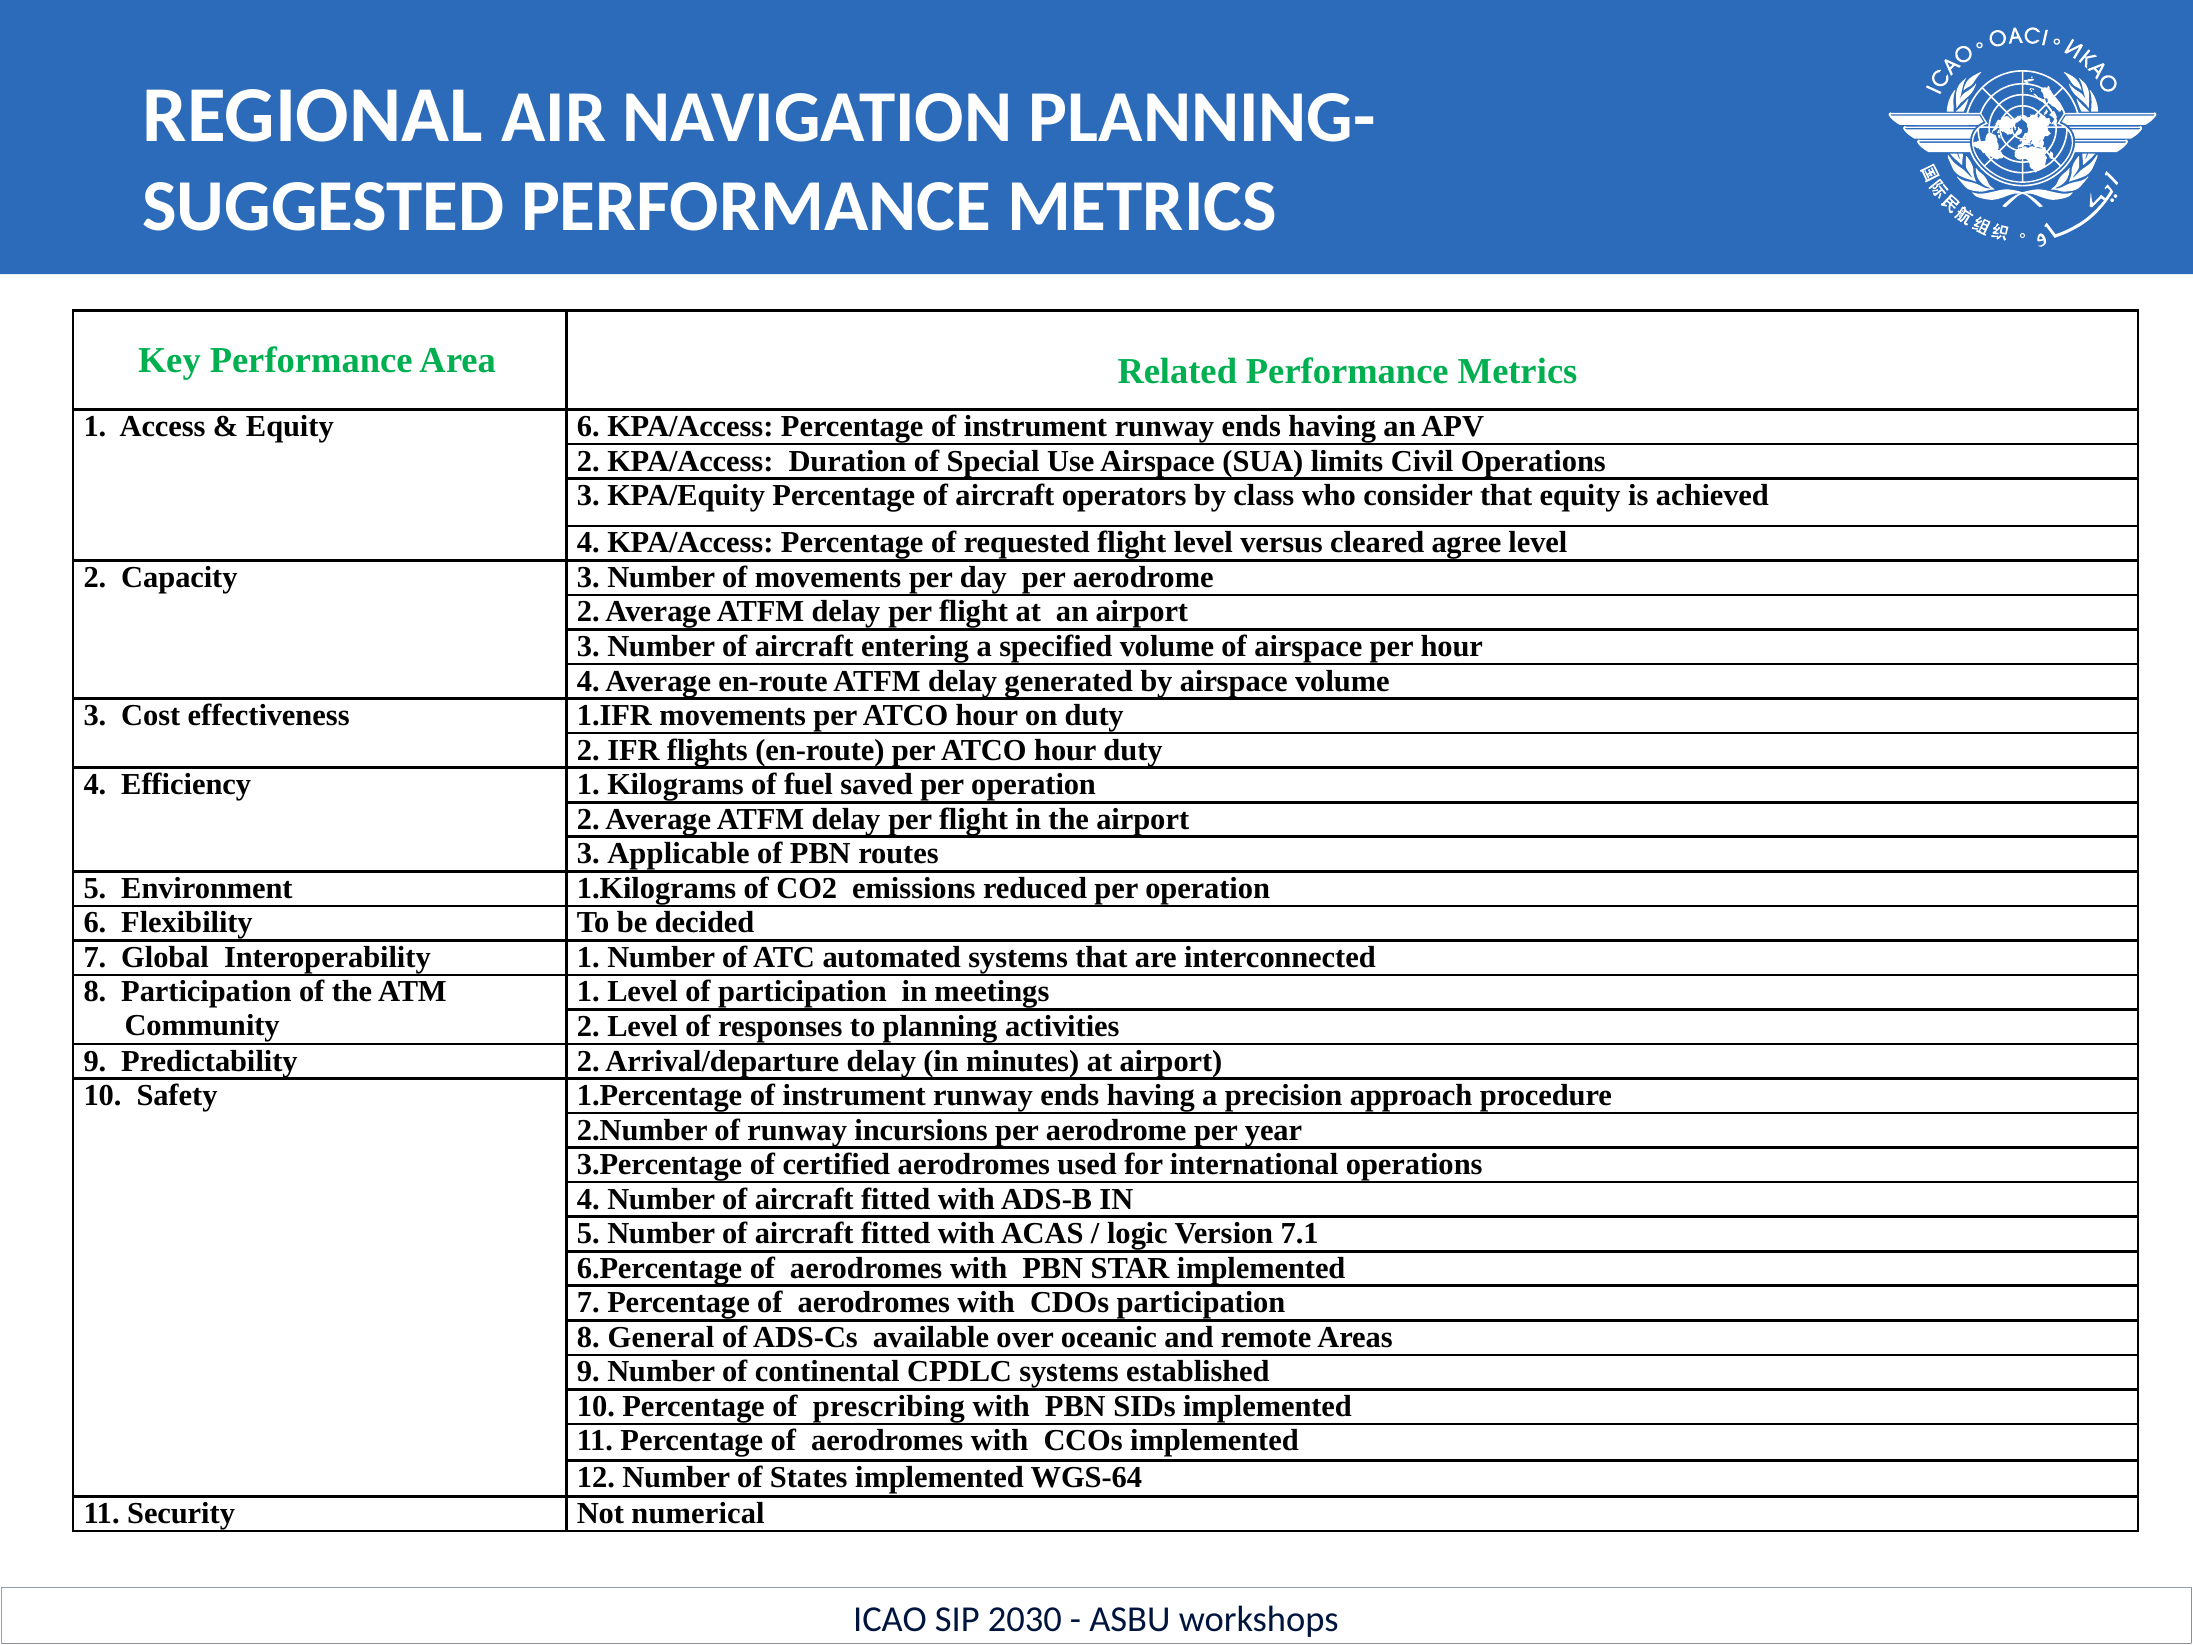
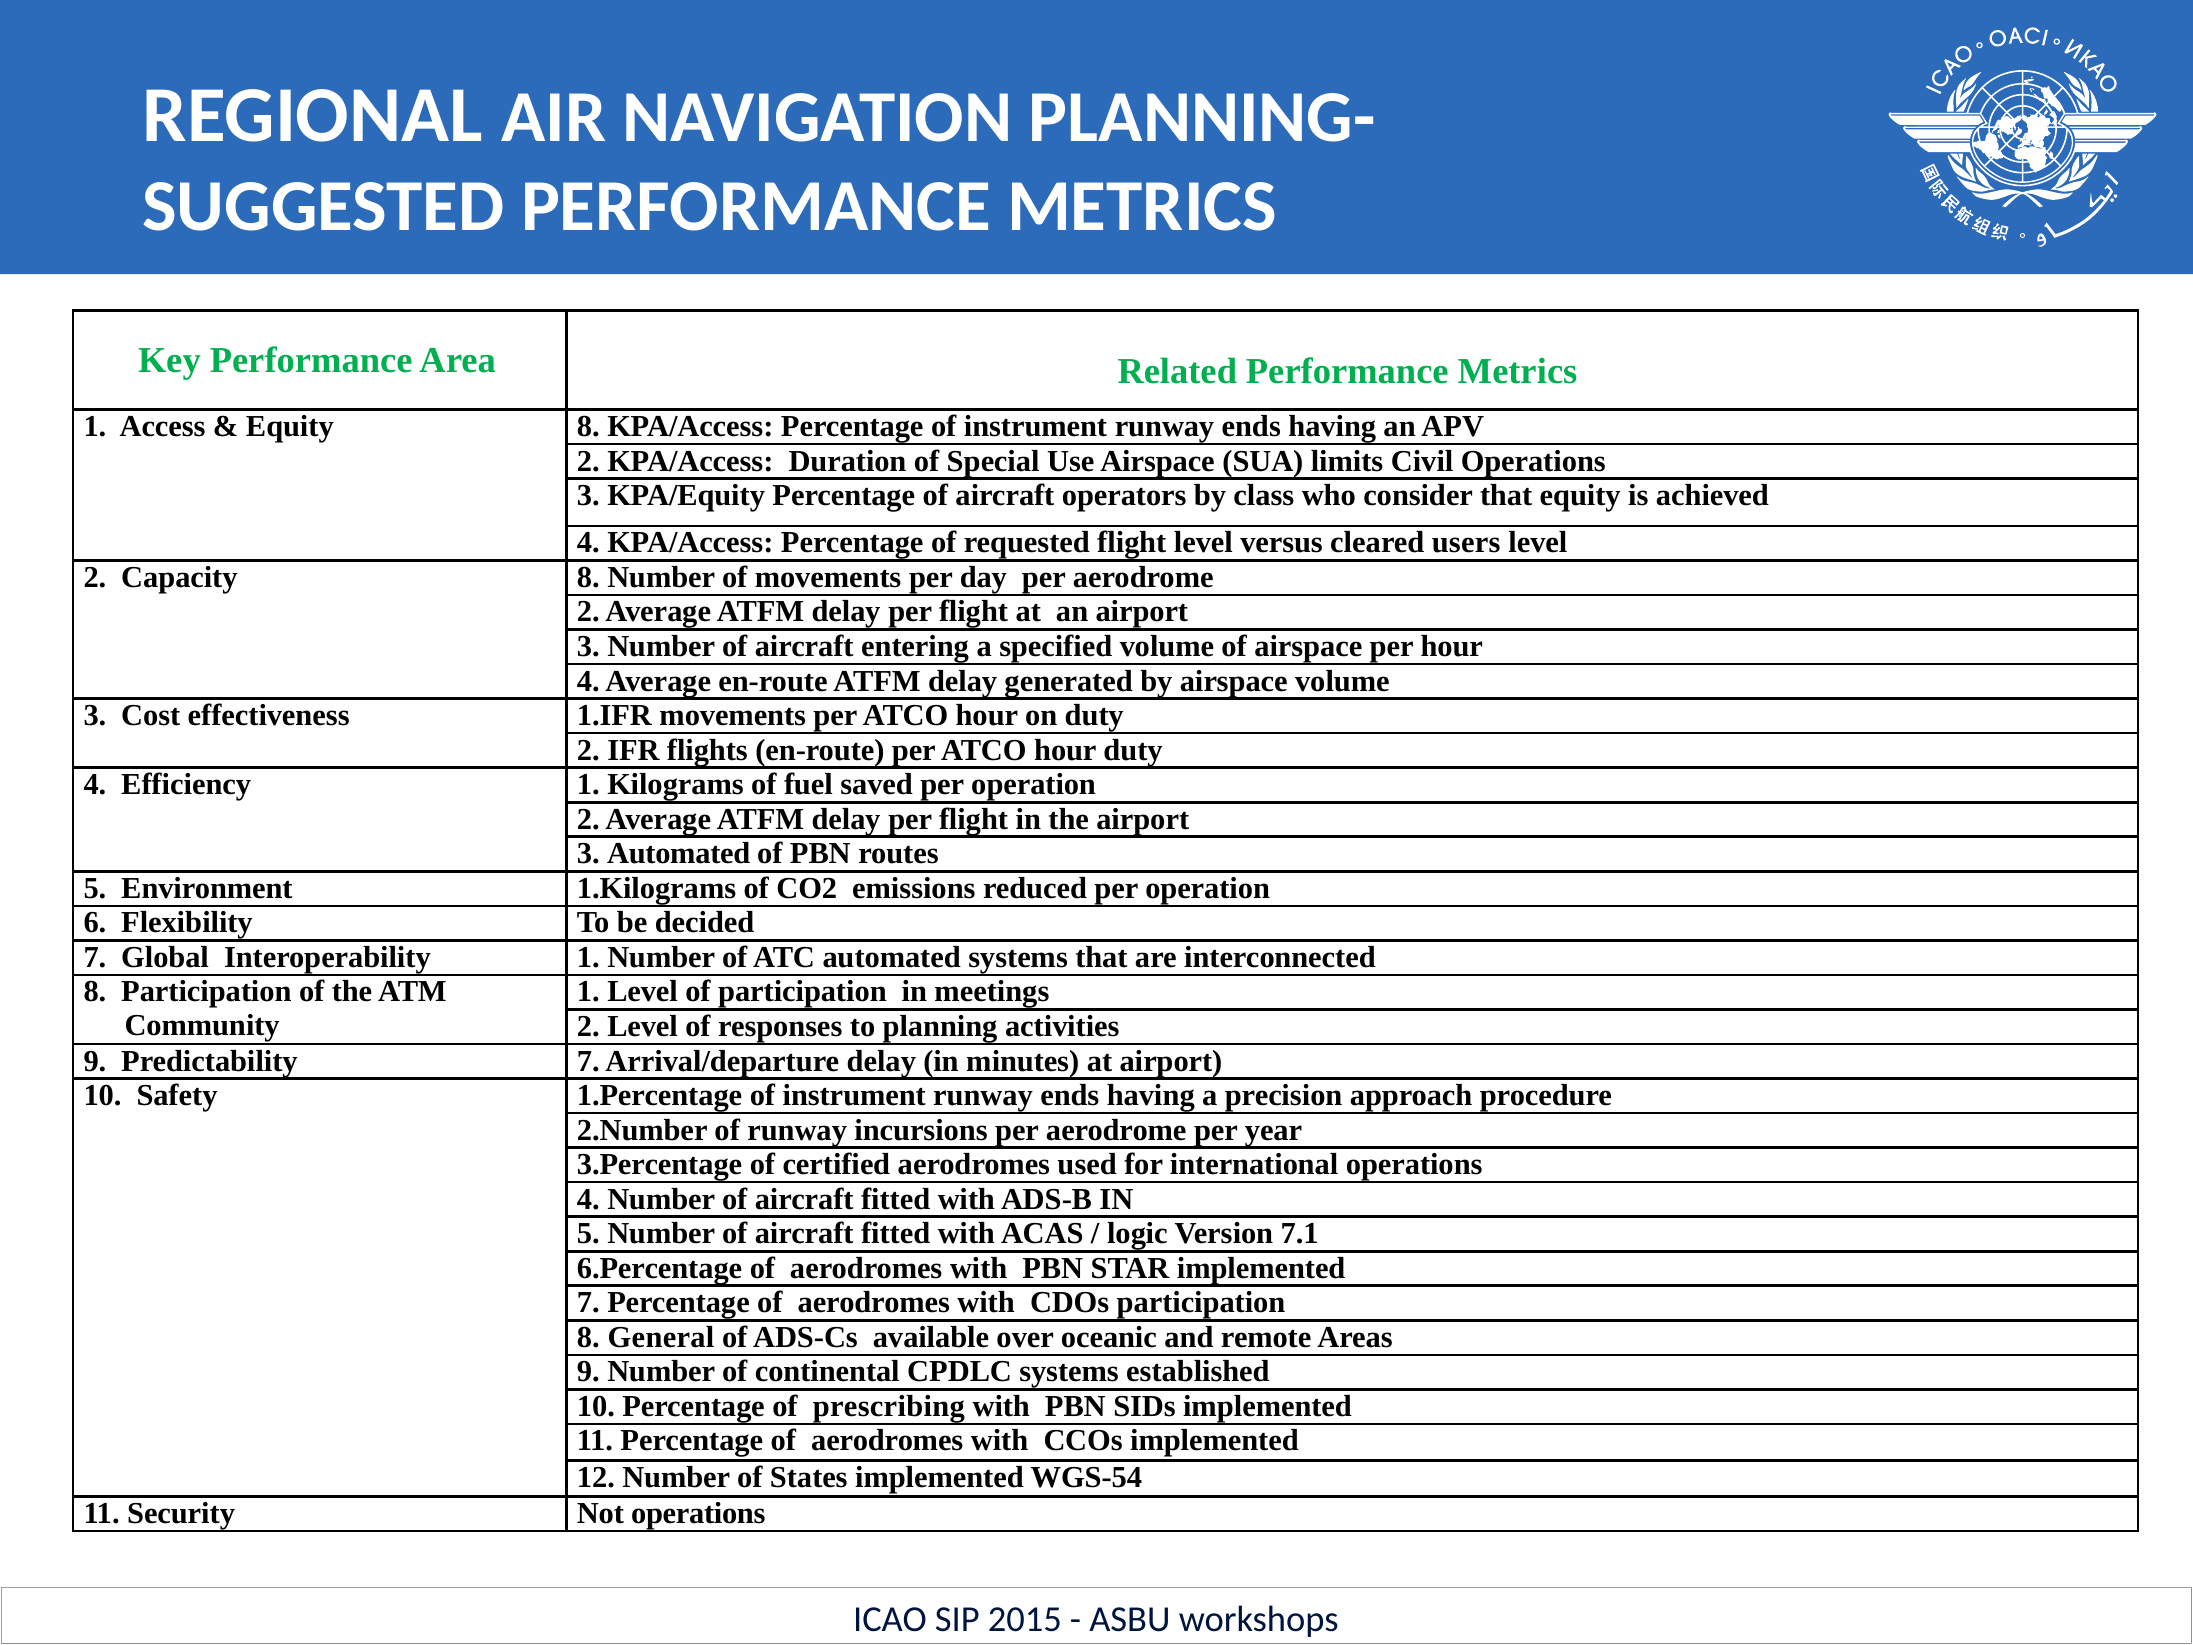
Equity 6: 6 -> 8
agree: agree -> users
Capacity 3: 3 -> 8
3 Applicable: Applicable -> Automated
Predictability 2: 2 -> 7
WGS-64: WGS-64 -> WGS-54
Not numerical: numerical -> operations
2030: 2030 -> 2015
